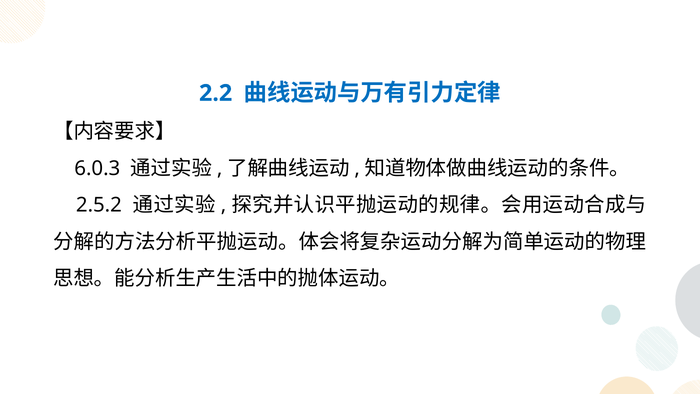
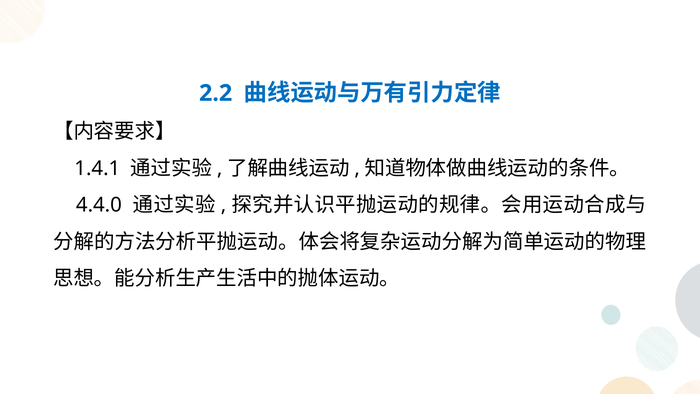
6.0.3: 6.0.3 -> 1.4.1
2.5.2: 2.5.2 -> 4.4.0
